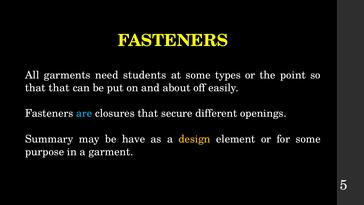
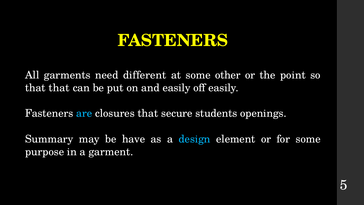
students: students -> different
types: types -> other
and about: about -> easily
different: different -> students
design colour: yellow -> light blue
